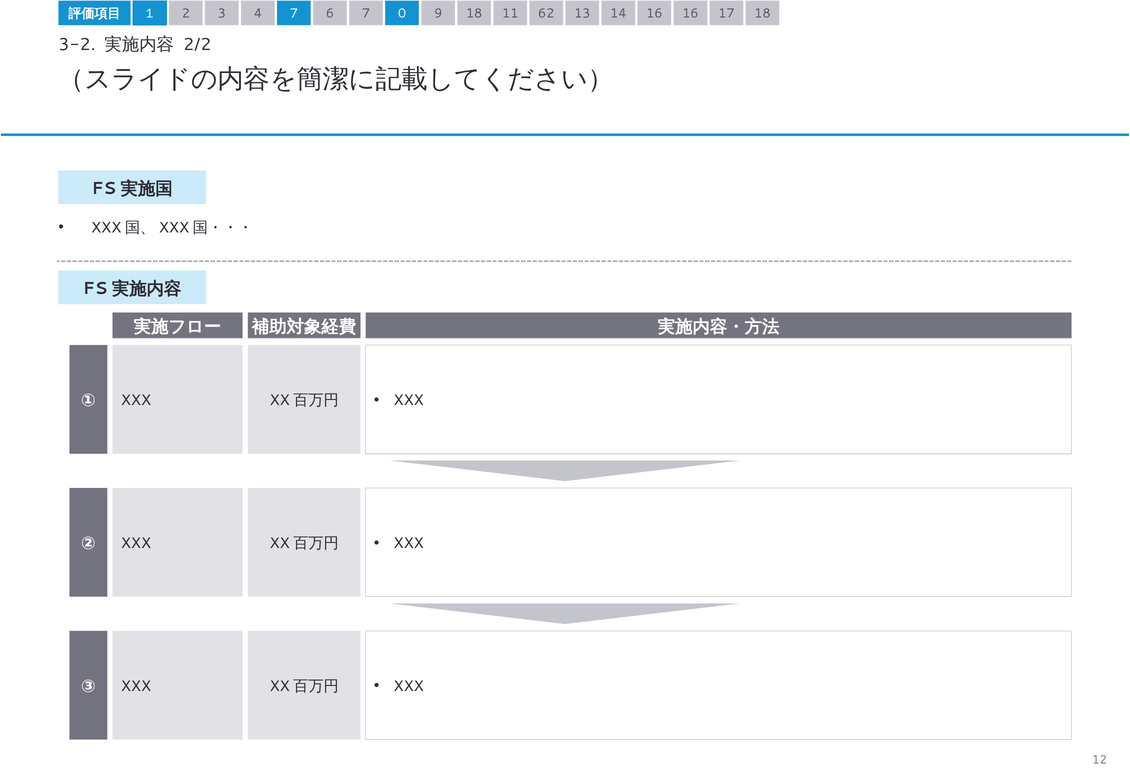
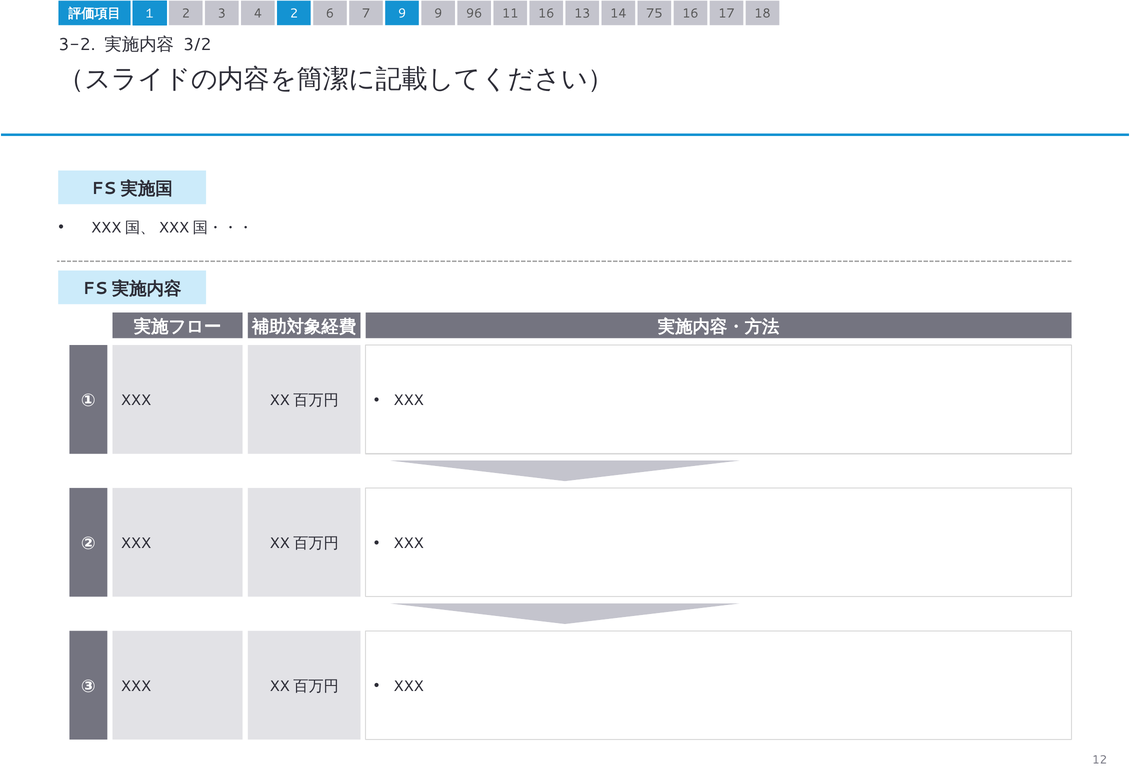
4 7: 7 -> 2
7 0: 0 -> 9
9 18: 18 -> 96
11 62: 62 -> 16
14 16: 16 -> 75
2/2: 2/2 -> 3/2
